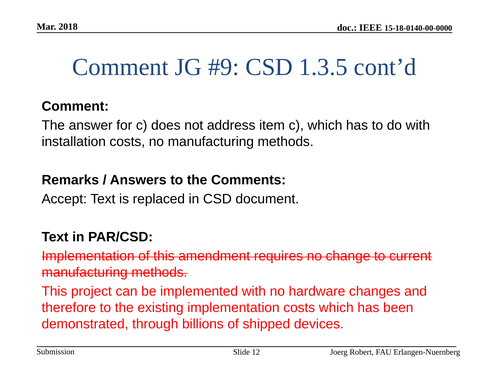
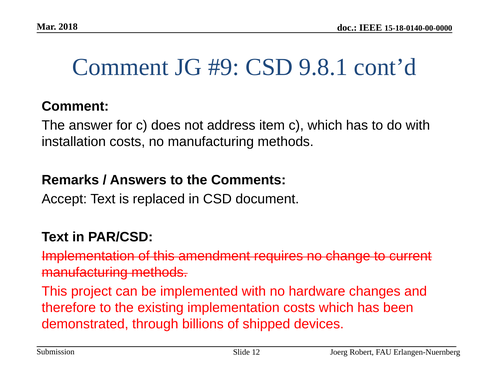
1.3.5: 1.3.5 -> 9.8.1
